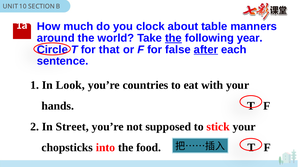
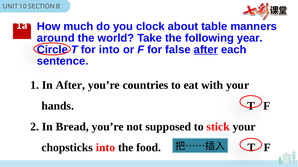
the at (173, 38) underline: present -> none
for that: that -> into
In Look: Look -> After
Street: Street -> Bread
